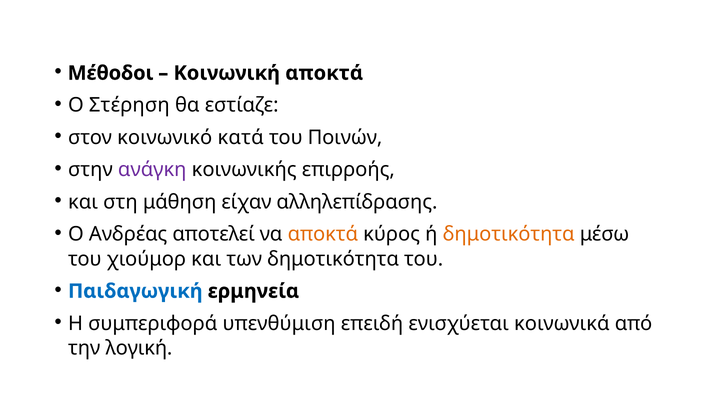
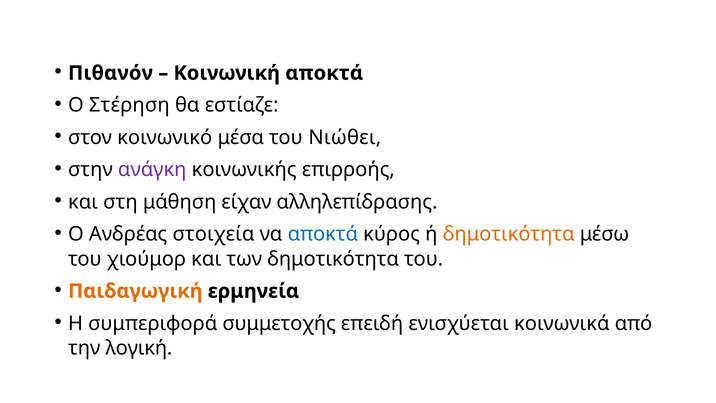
Μέθοδοι: Μέθοδοι -> Πιθανόν
κατά: κατά -> μέσα
Ποινών: Ποινών -> Νιώθει
αποτελεί: αποτελεί -> στοιχεία
αποκτά at (323, 234) colour: orange -> blue
Παιδαγωγική colour: blue -> orange
υπενθύμιση: υπενθύμιση -> συμμετοχής
